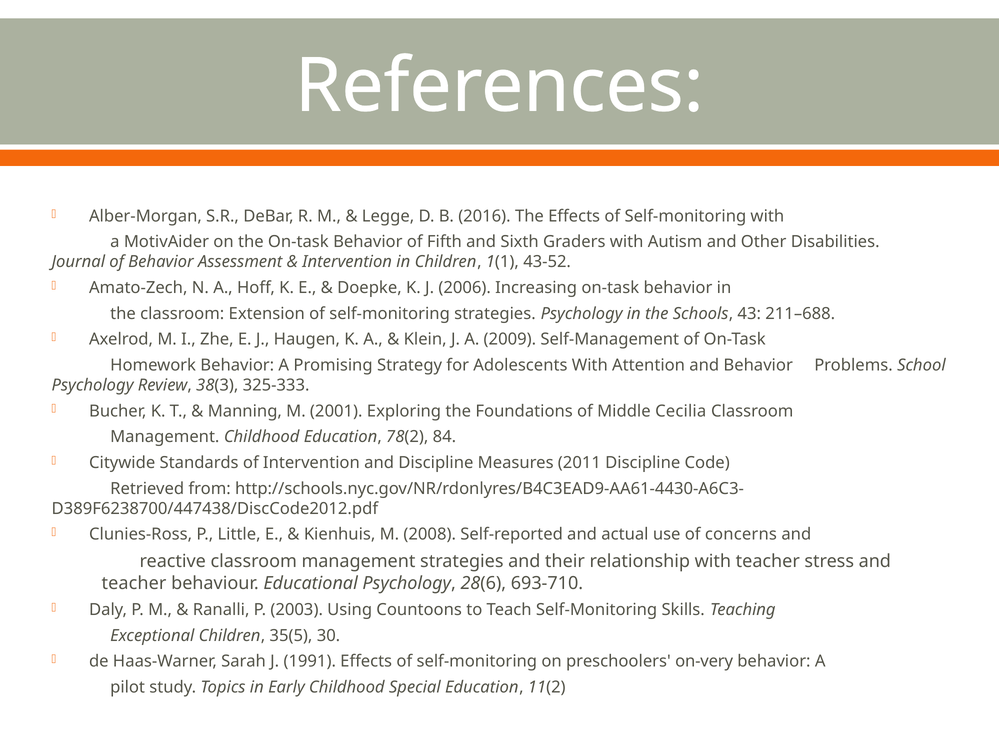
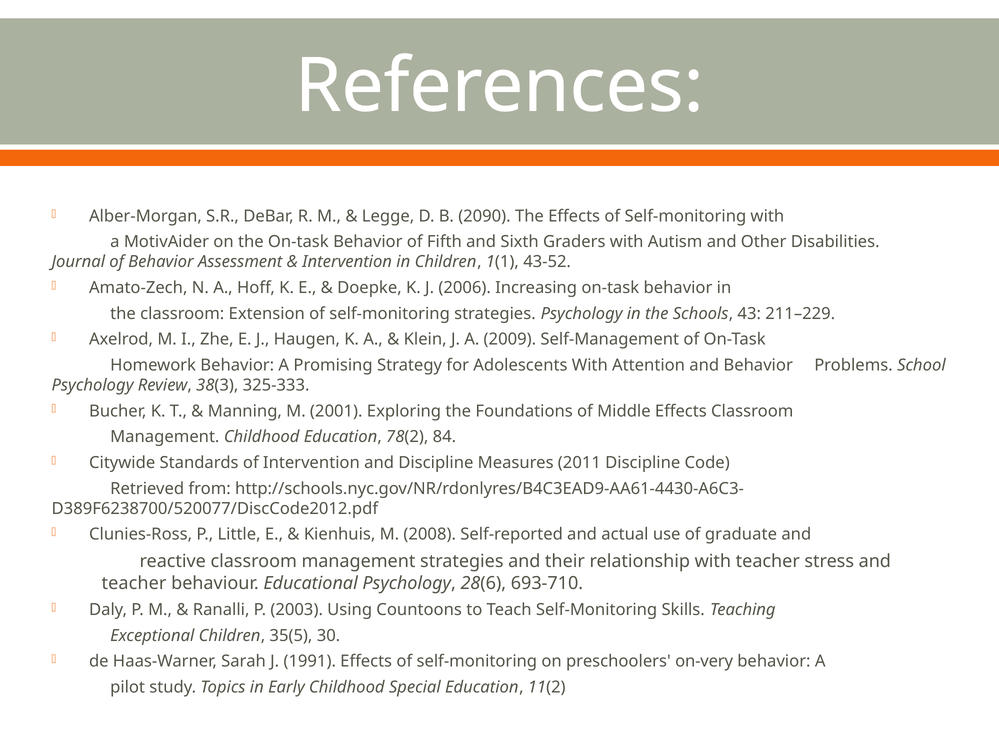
2016: 2016 -> 2090
211–688: 211–688 -> 211–229
Middle Cecilia: Cecilia -> Effects
D389F6238700/447438/DiscCode2012.pdf: D389F6238700/447438/DiscCode2012.pdf -> D389F6238700/520077/DiscCode2012.pdf
concerns: concerns -> graduate
